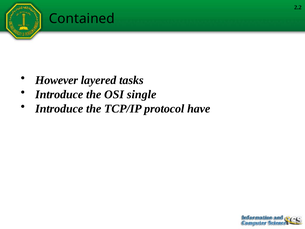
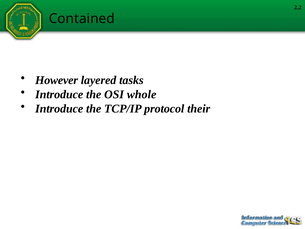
single: single -> whole
have: have -> their
